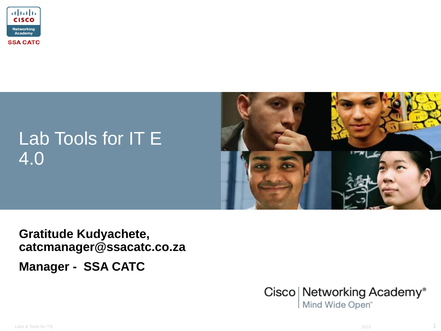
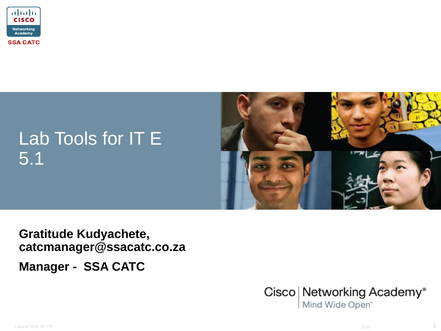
4.0: 4.0 -> 5.1
